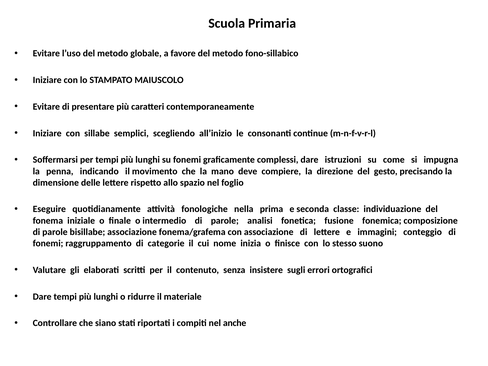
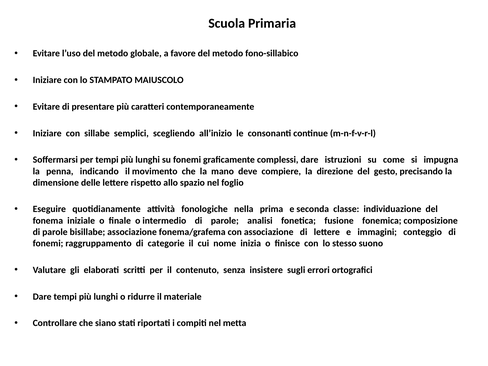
anche: anche -> metta
